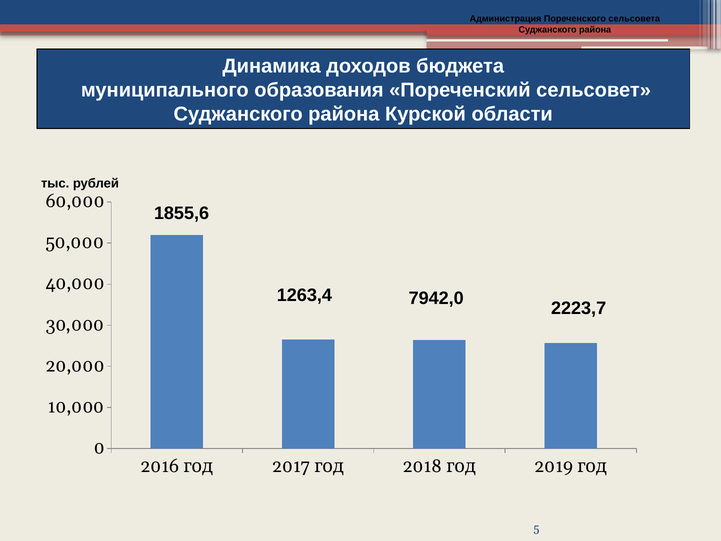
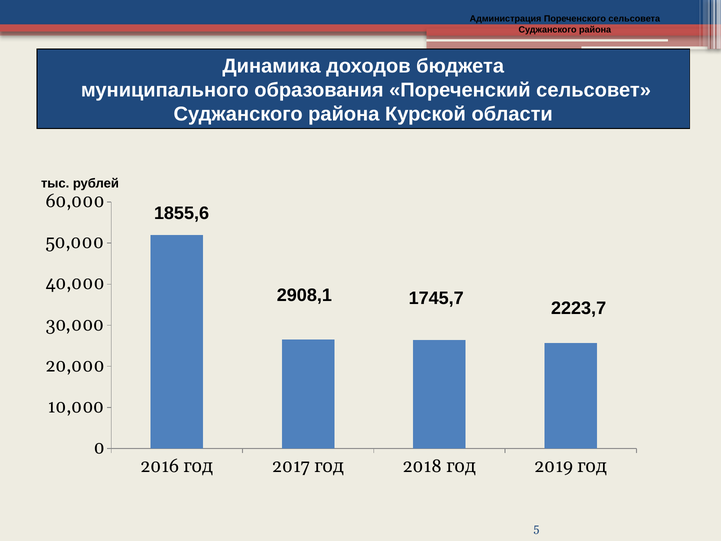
1263,4: 1263,4 -> 2908,1
7942,0: 7942,0 -> 1745,7
